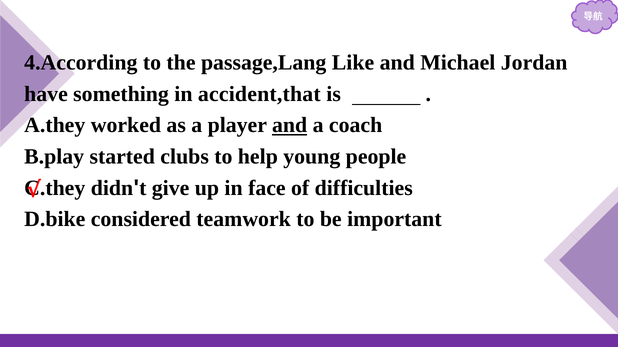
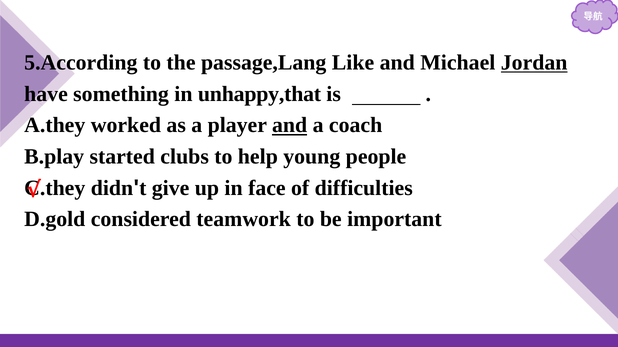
4.According: 4.According -> 5.According
Jordan underline: none -> present
accident,that: accident,that -> unhappy,that
D.bike: D.bike -> D.gold
